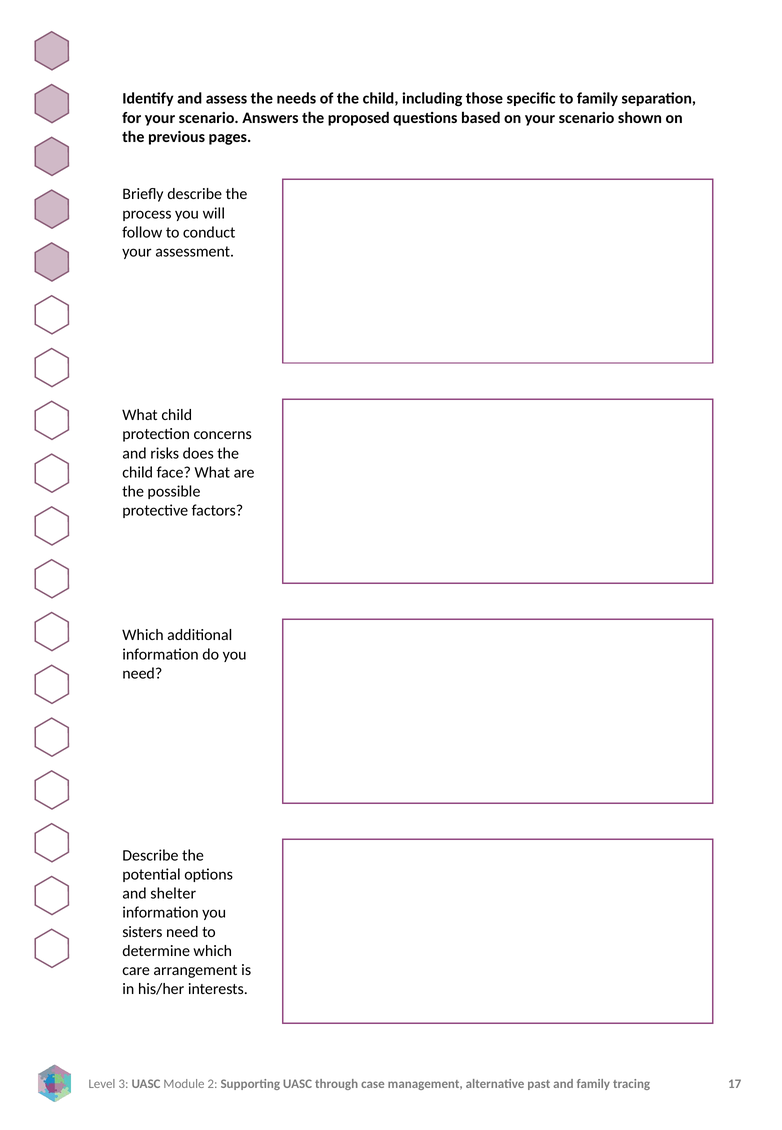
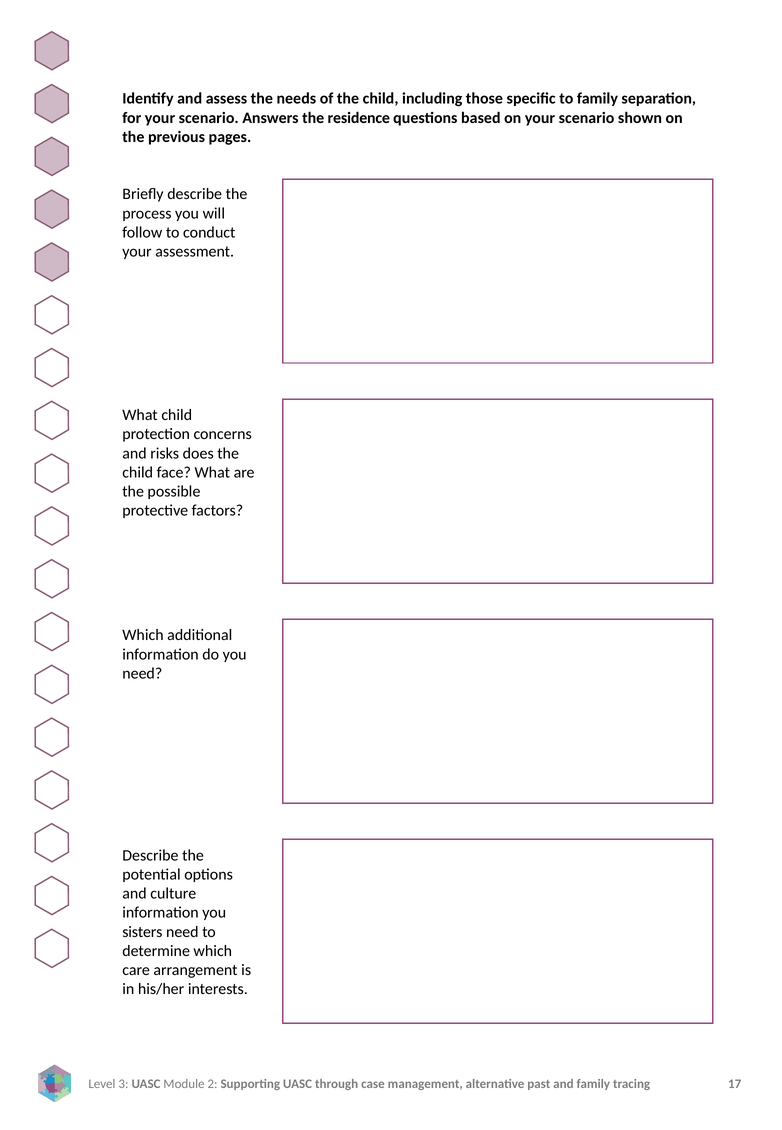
proposed: proposed -> residence
shelter: shelter -> culture
